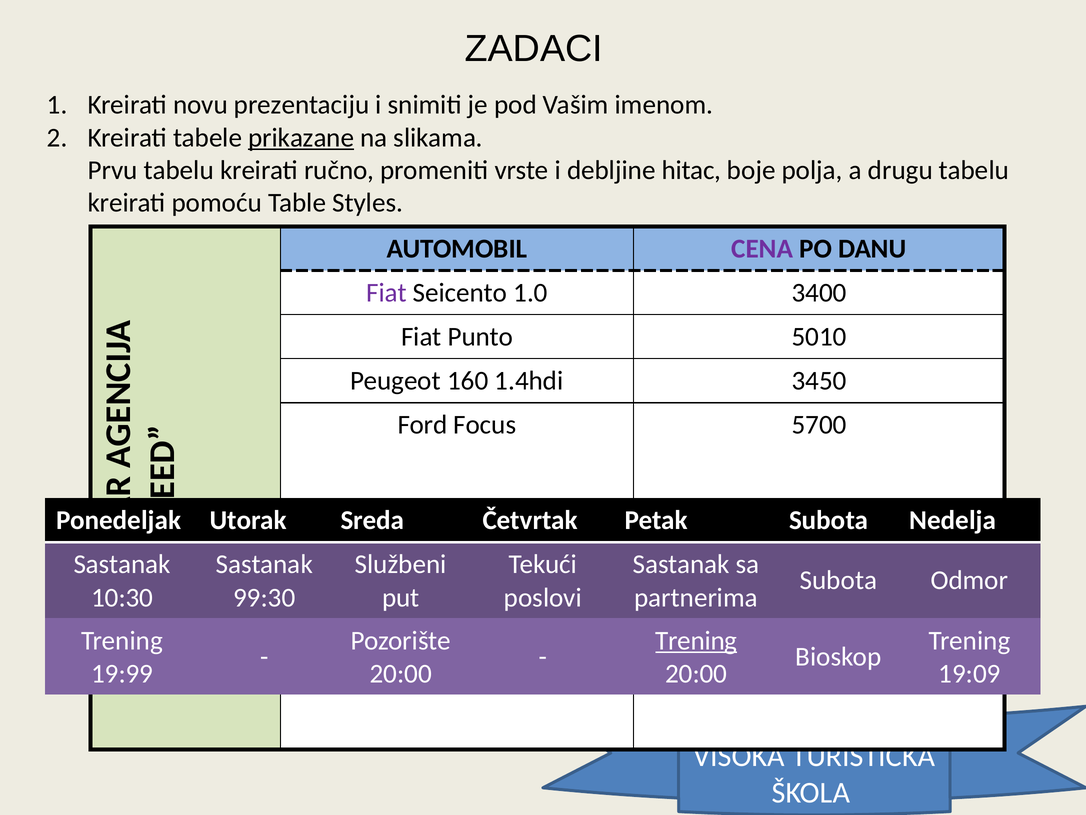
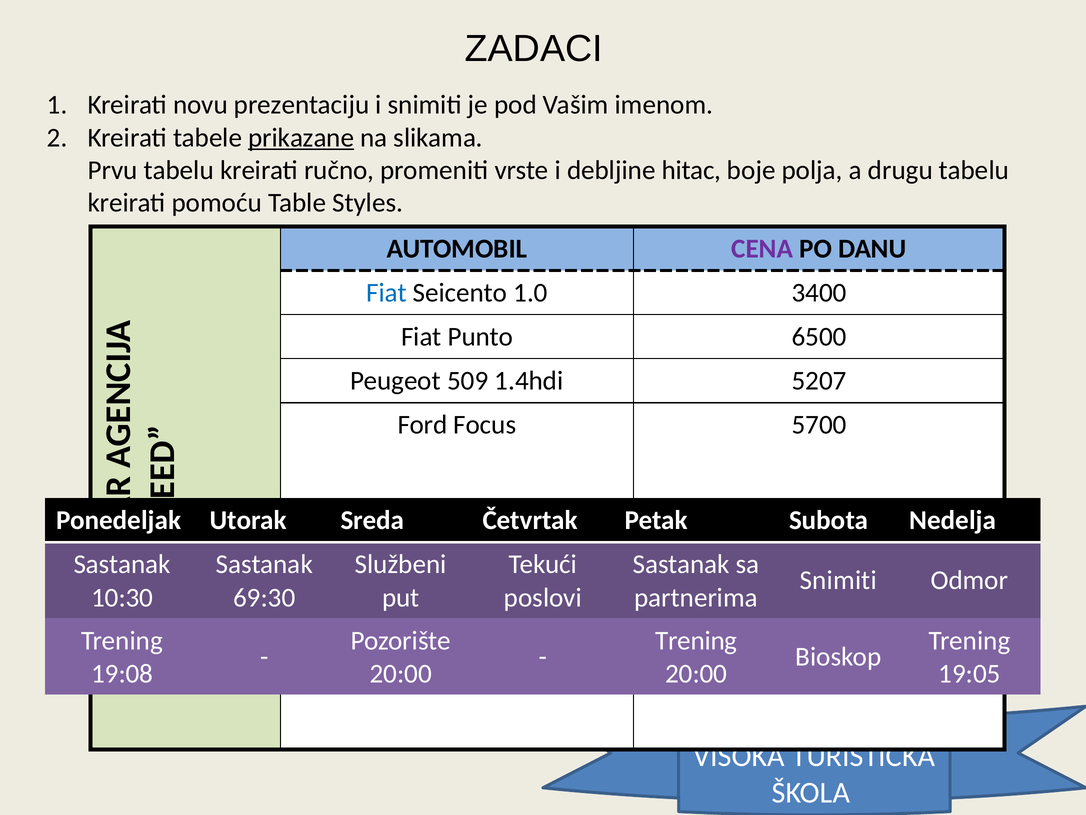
Fiat at (387, 293) colour: purple -> blue
5010: 5010 -> 6500
160: 160 -> 509
3450: 3450 -> 5207
Subota at (838, 580): Subota -> Snimiti
99:30: 99:30 -> 69:30
Trening at (696, 640) underline: present -> none
19:99: 19:99 -> 19:08
19:09: 19:09 -> 19:05
